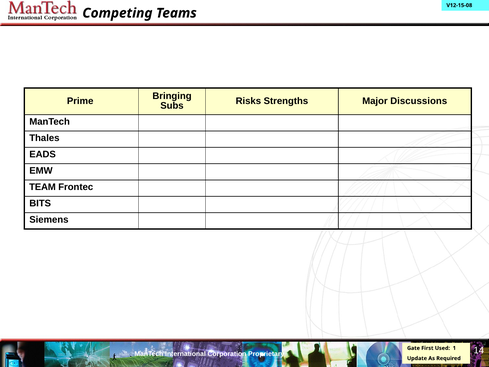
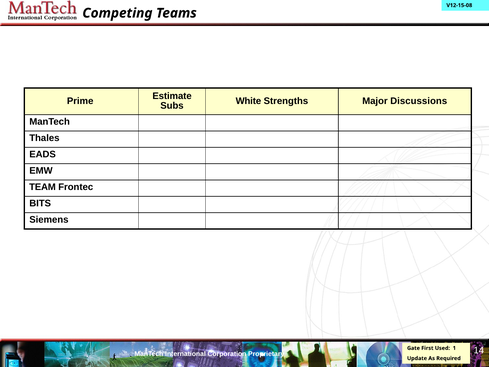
Bringing: Bringing -> Estimate
Risks: Risks -> White
